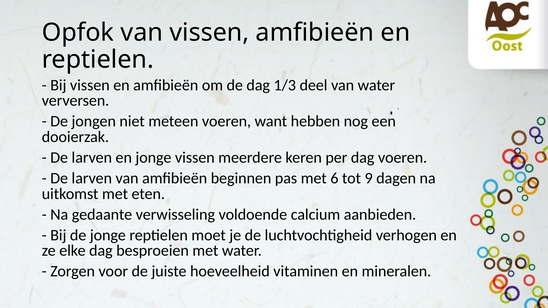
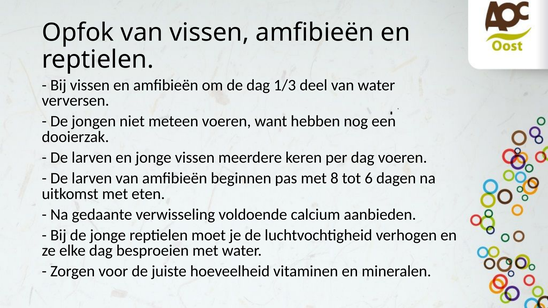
6: 6 -> 8
9: 9 -> 6
